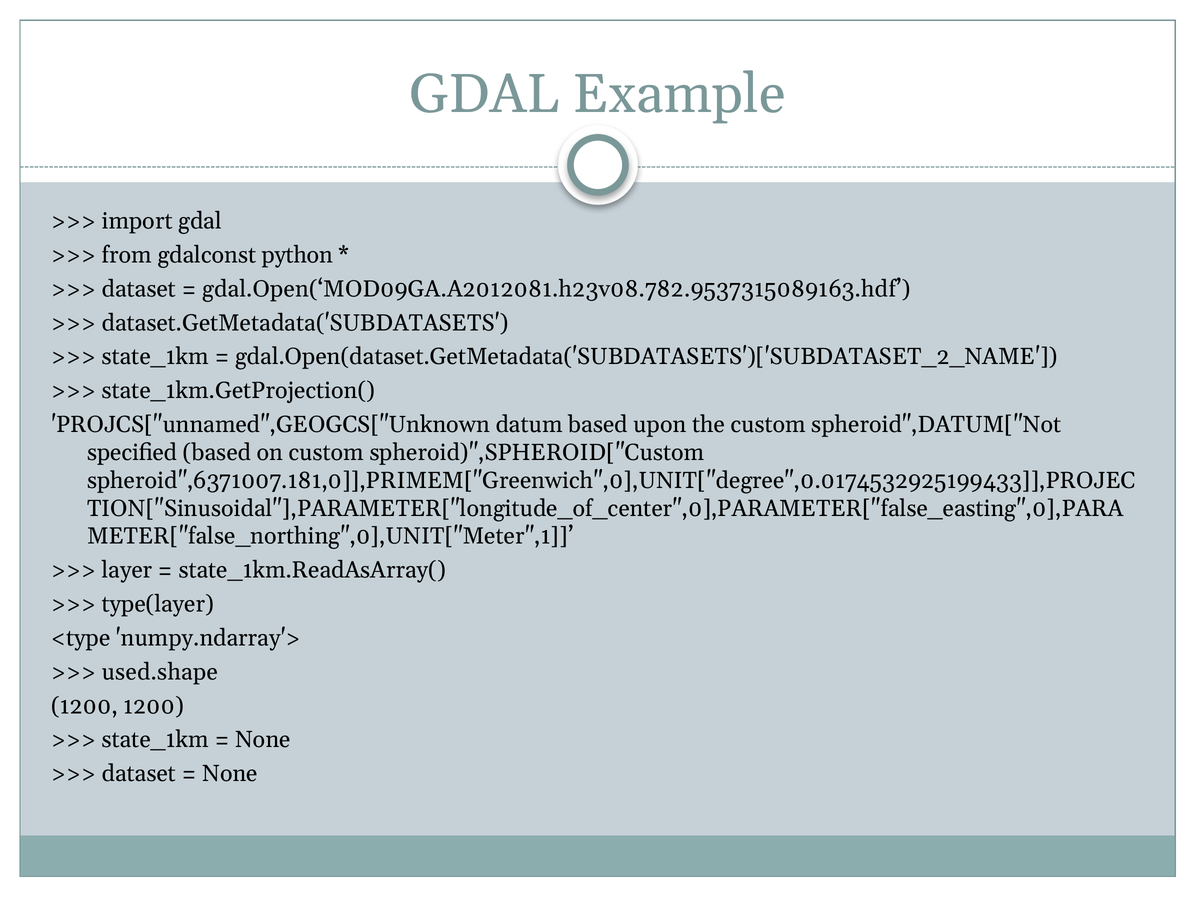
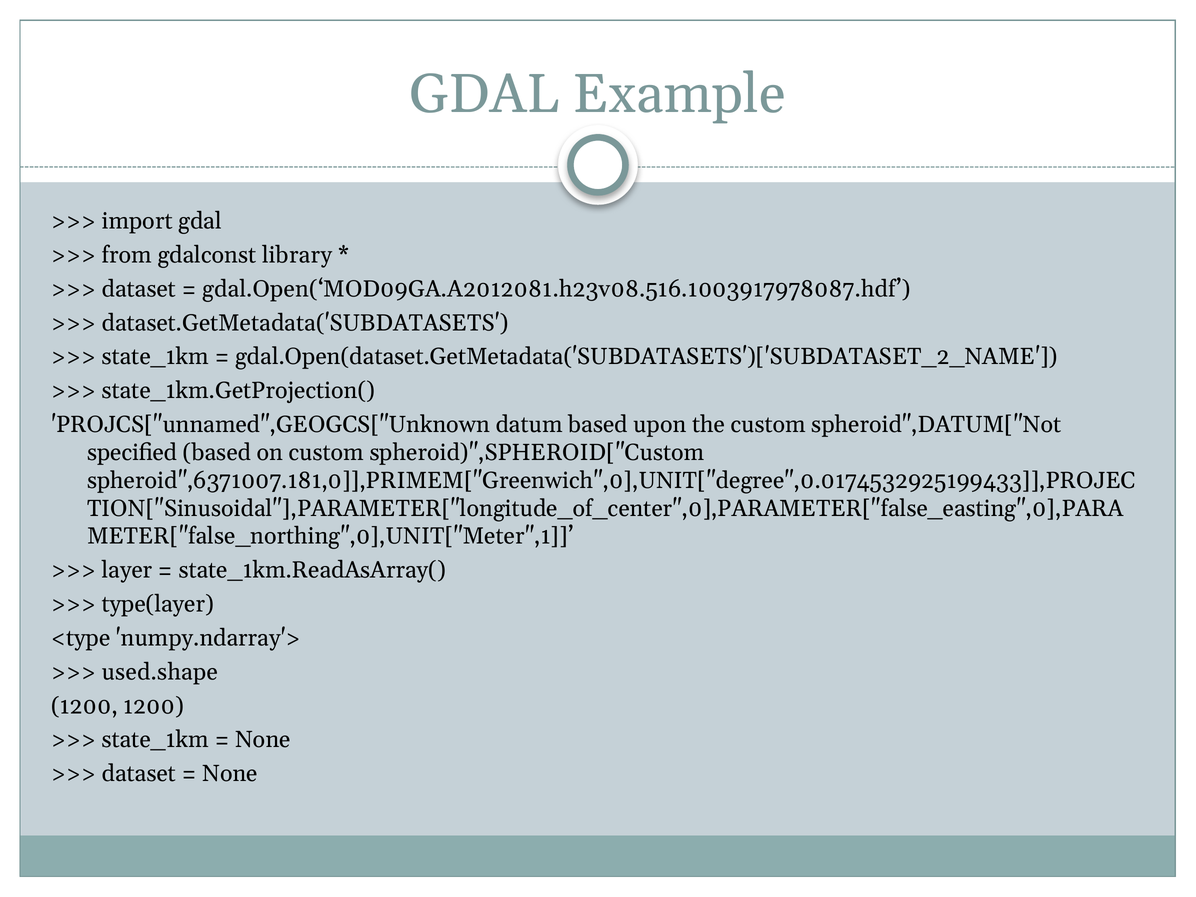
python: python -> library
gdal.Open(‘MOD09GA.A2012081.h23v08.782.9537315089163.hdf: gdal.Open(‘MOD09GA.A2012081.h23v08.782.9537315089163.hdf -> gdal.Open(‘MOD09GA.A2012081.h23v08.516.1003917978087.hdf
